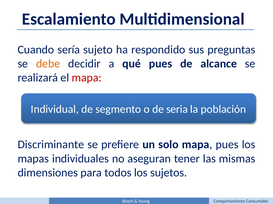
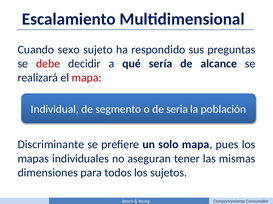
sería: sería -> sexo
debe colour: orange -> red
qué pues: pues -> sería
